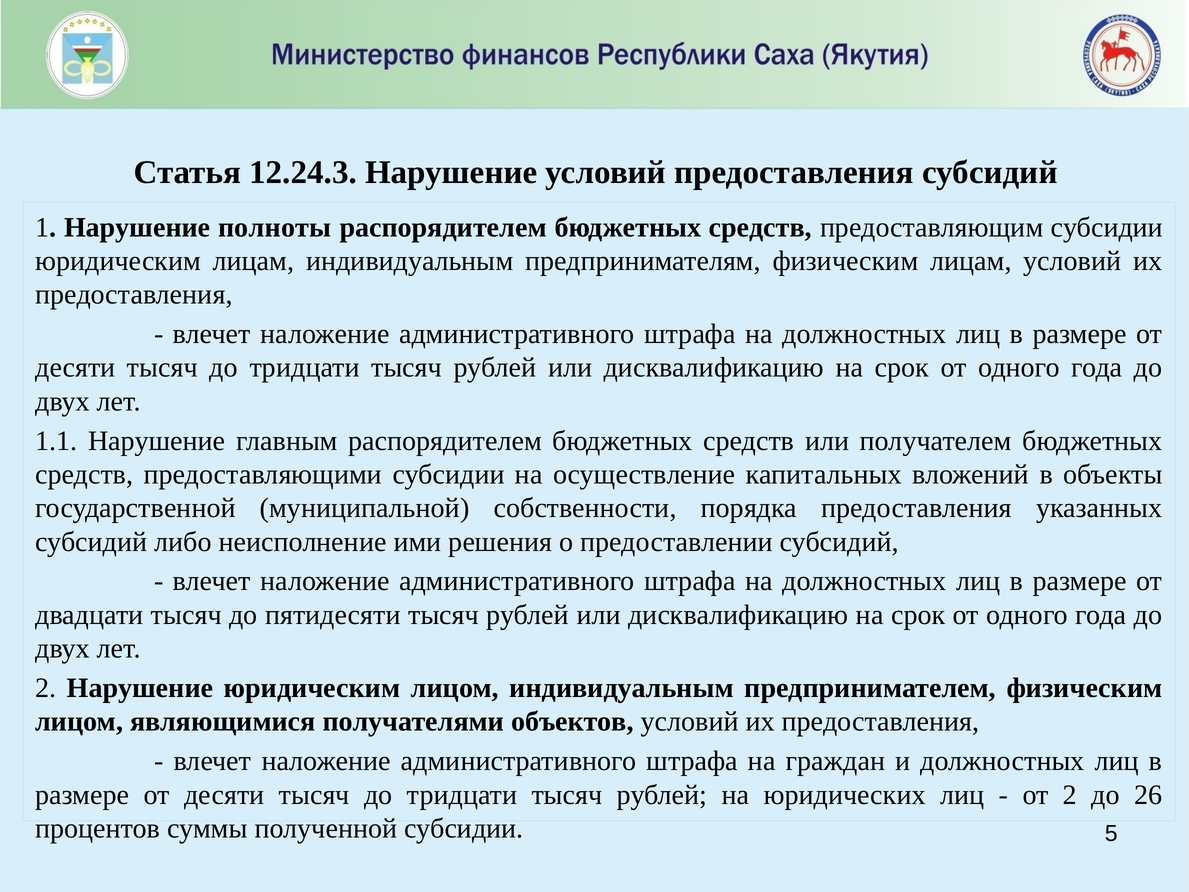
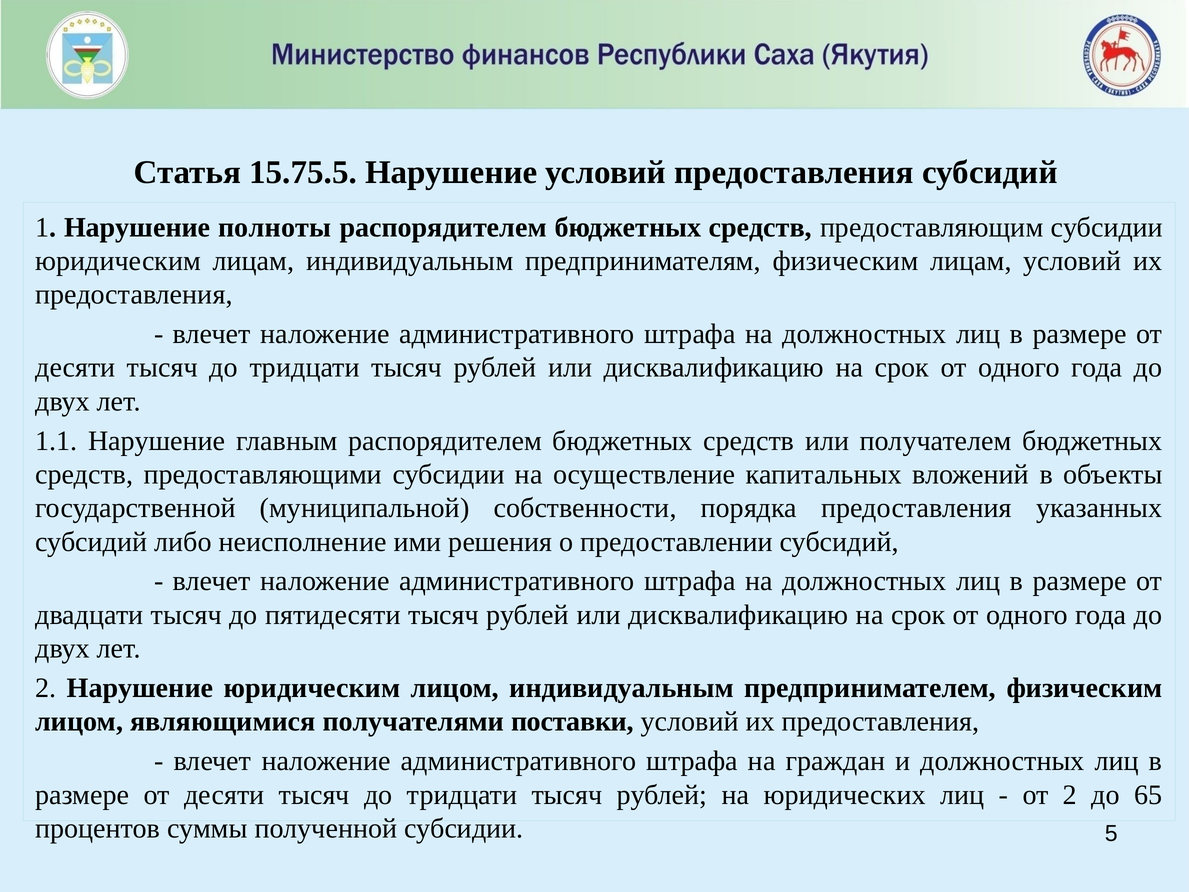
12.24.3: 12.24.3 -> 15.75.5
объектов: объектов -> поставки
26: 26 -> 65
